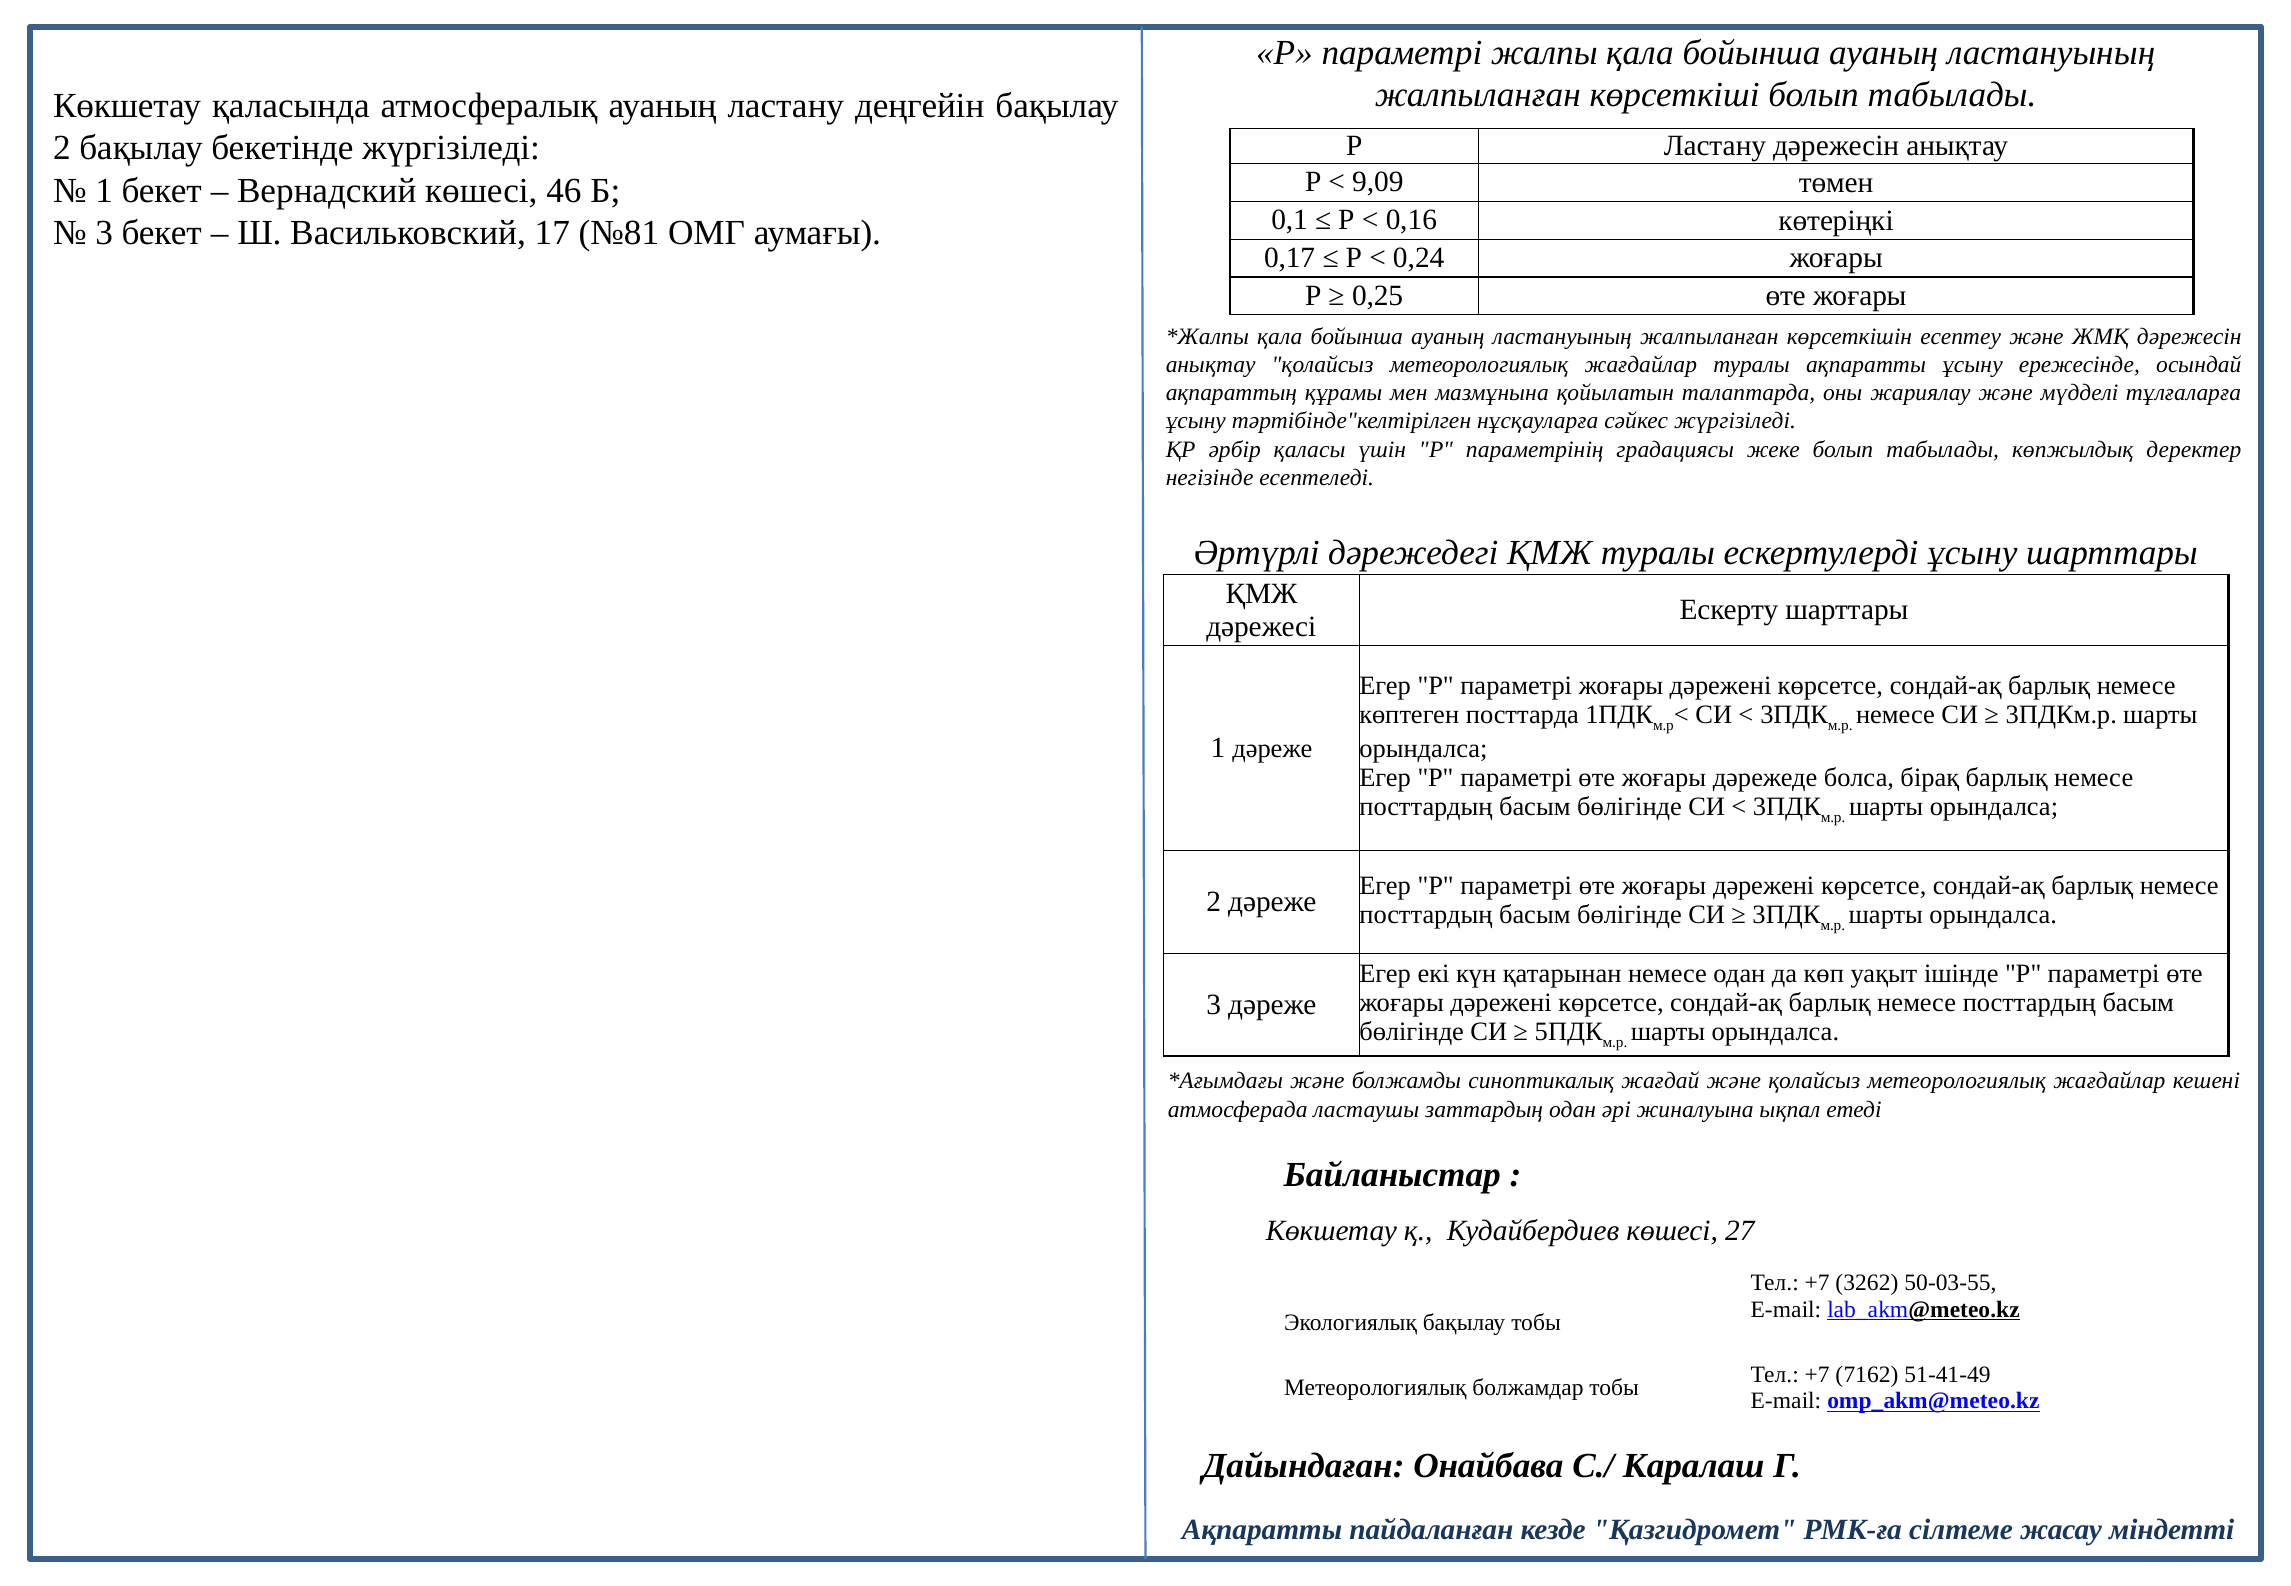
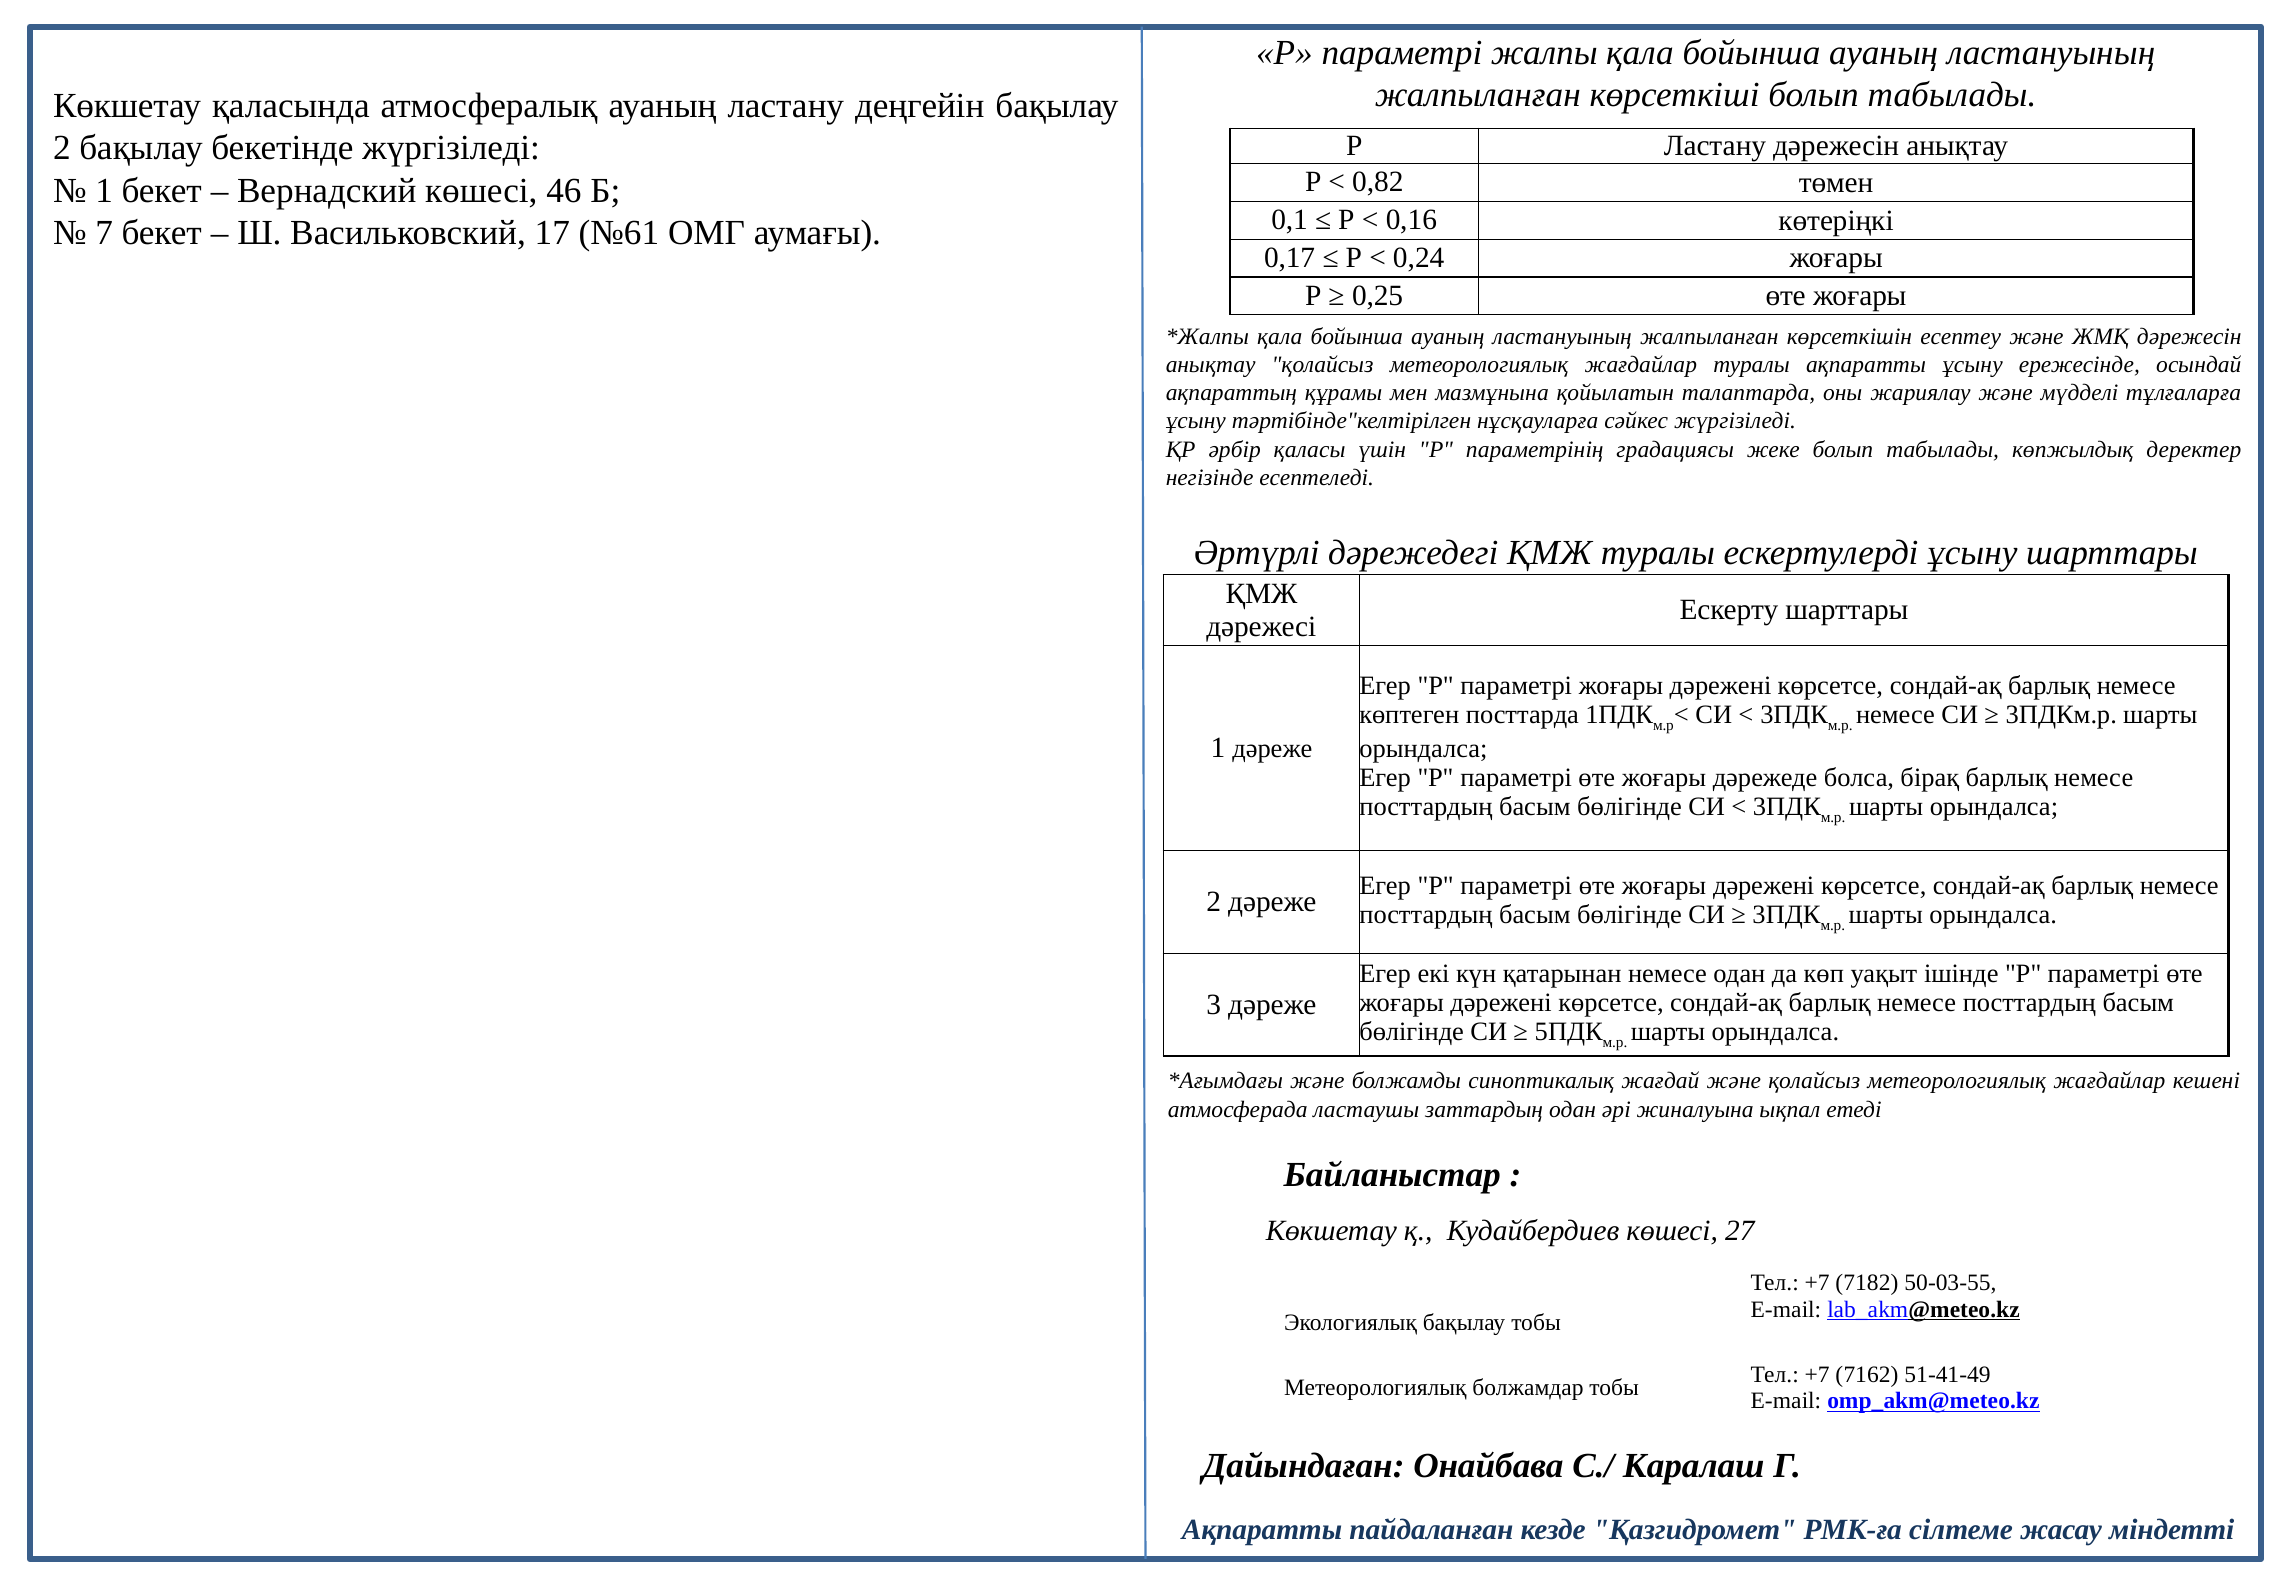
9,09: 9,09 -> 0,82
3 at (104, 233): 3 -> 7
№81: №81 -> №61
3262: 3262 -> 7182
